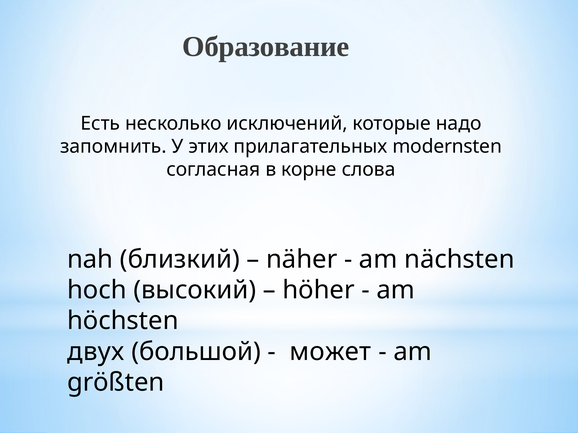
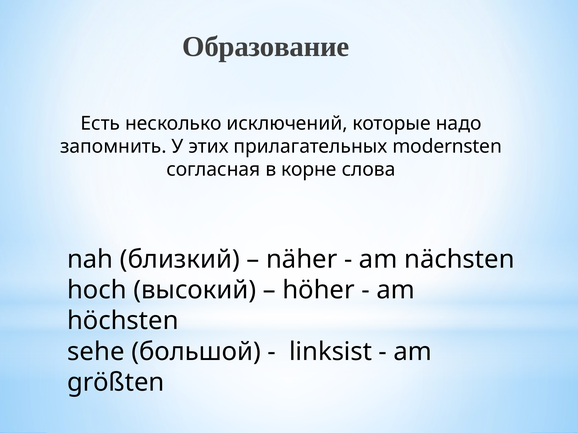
двух: двух -> sehe
может: может -> linksist
